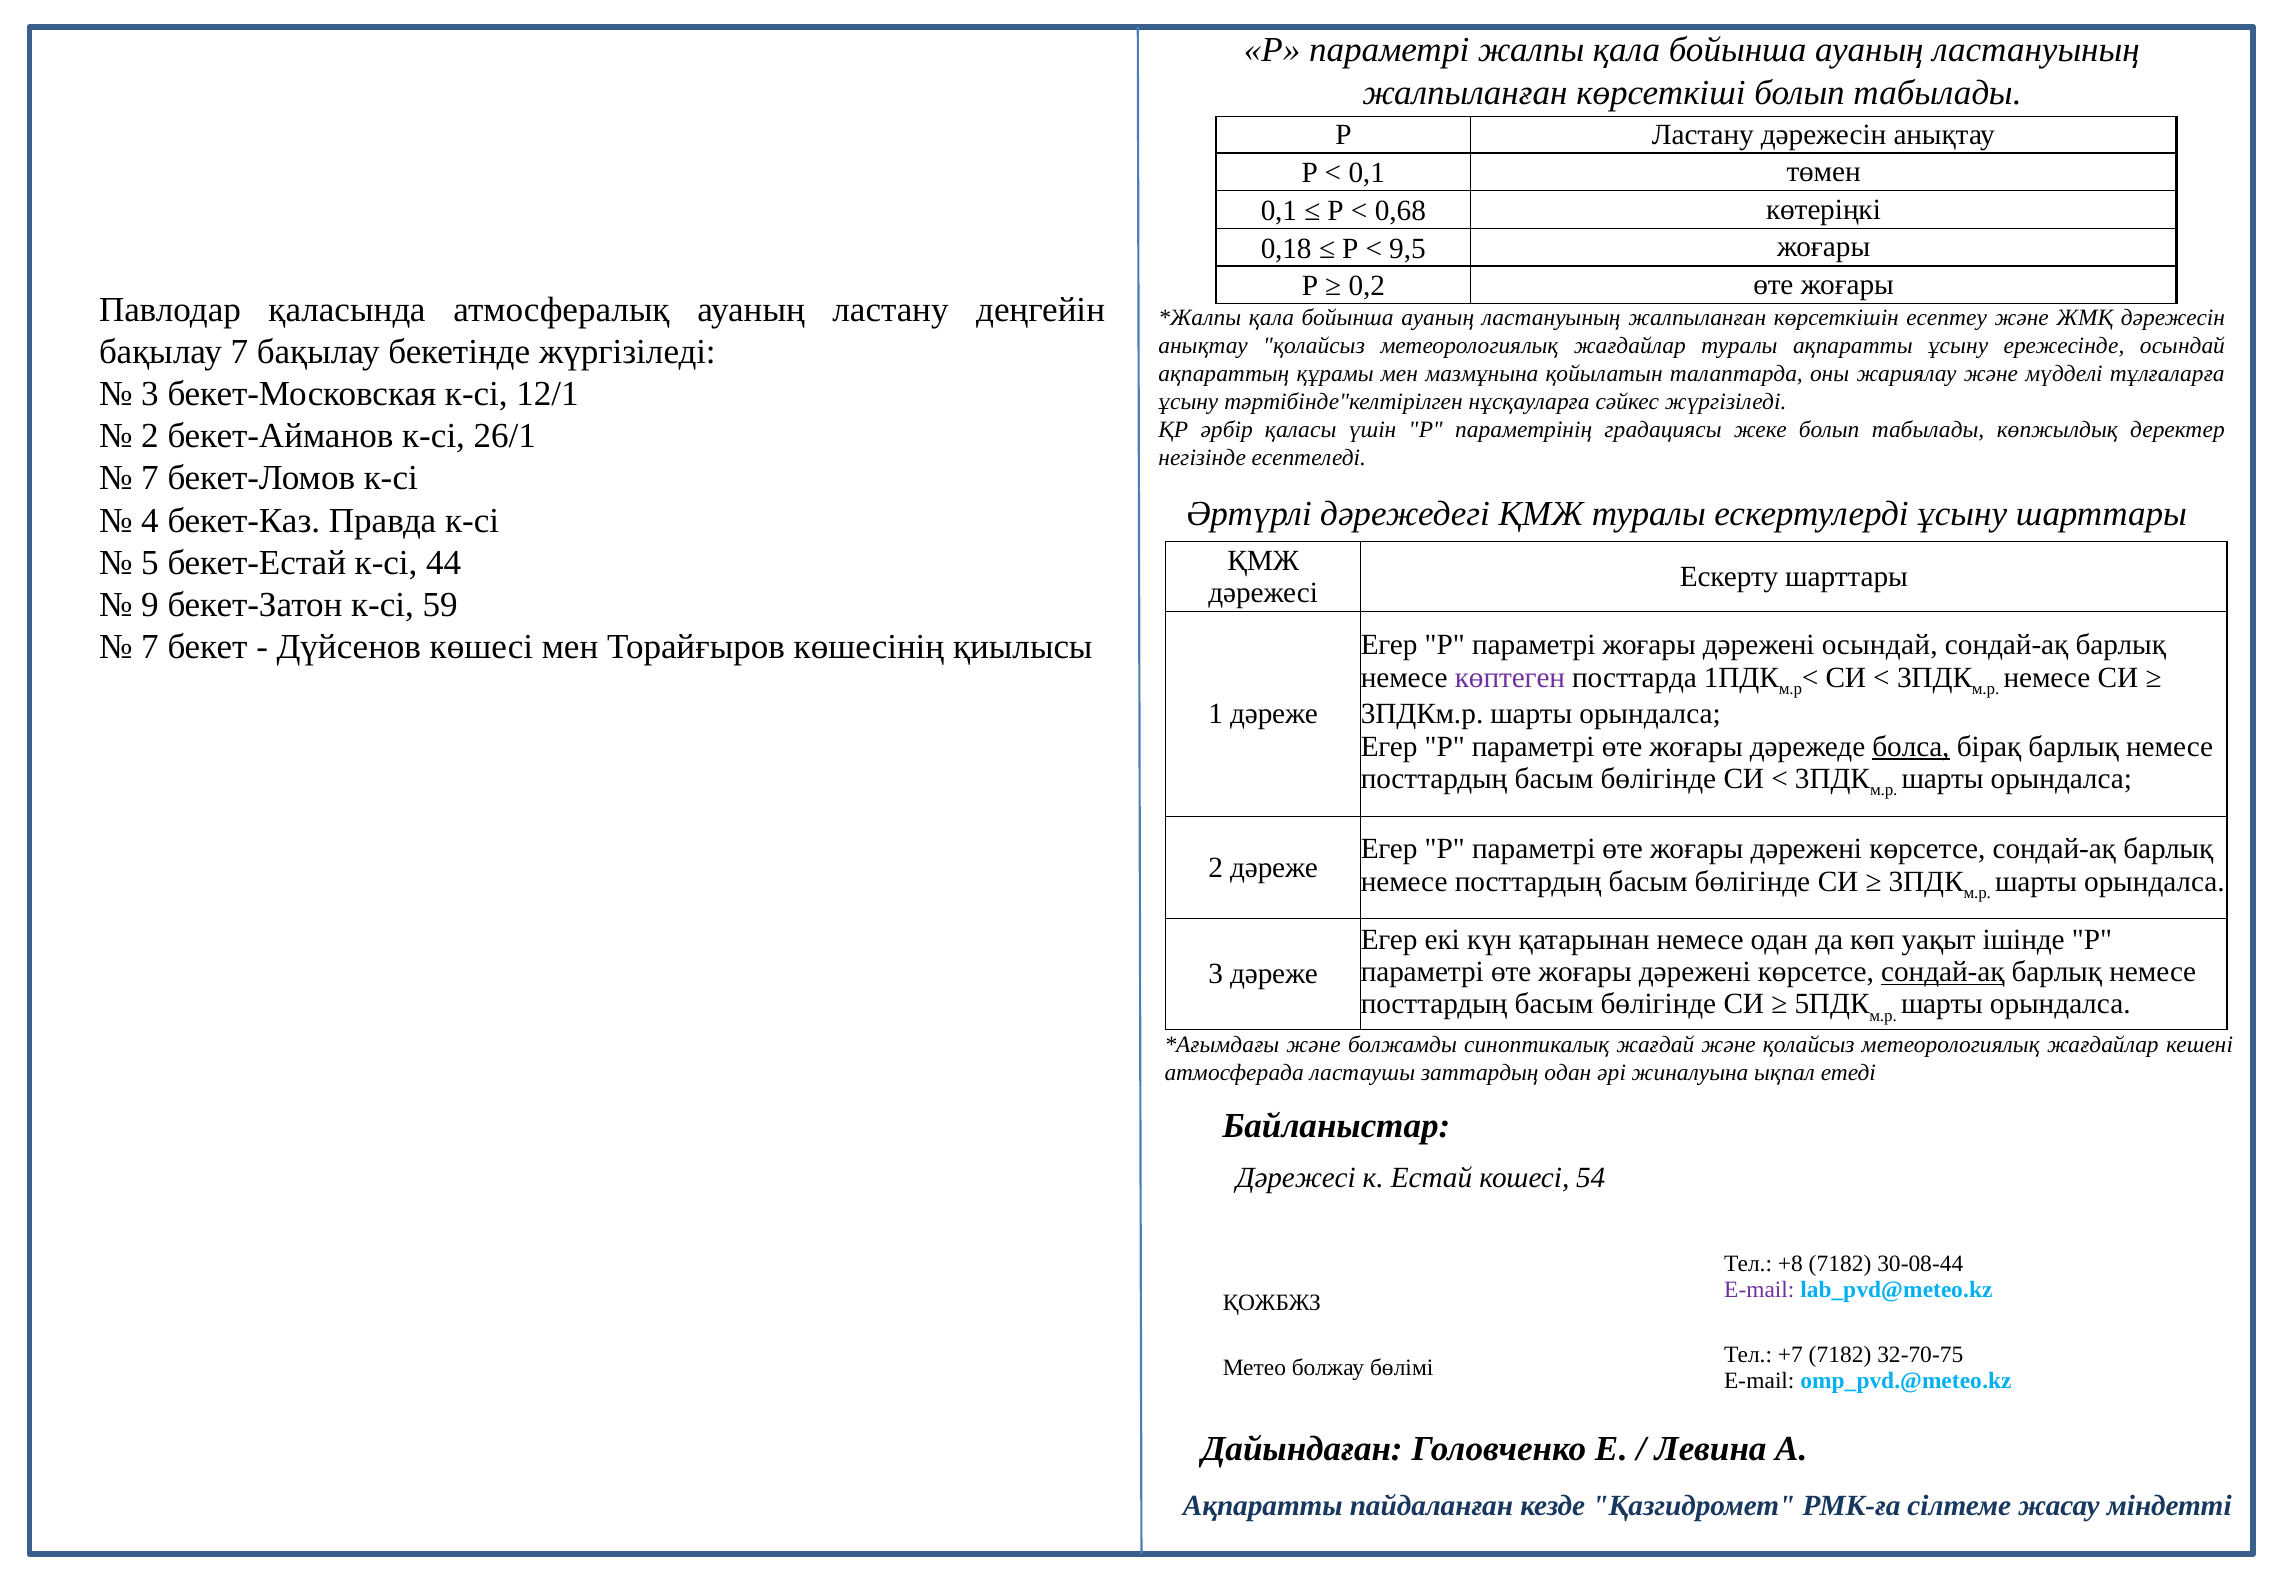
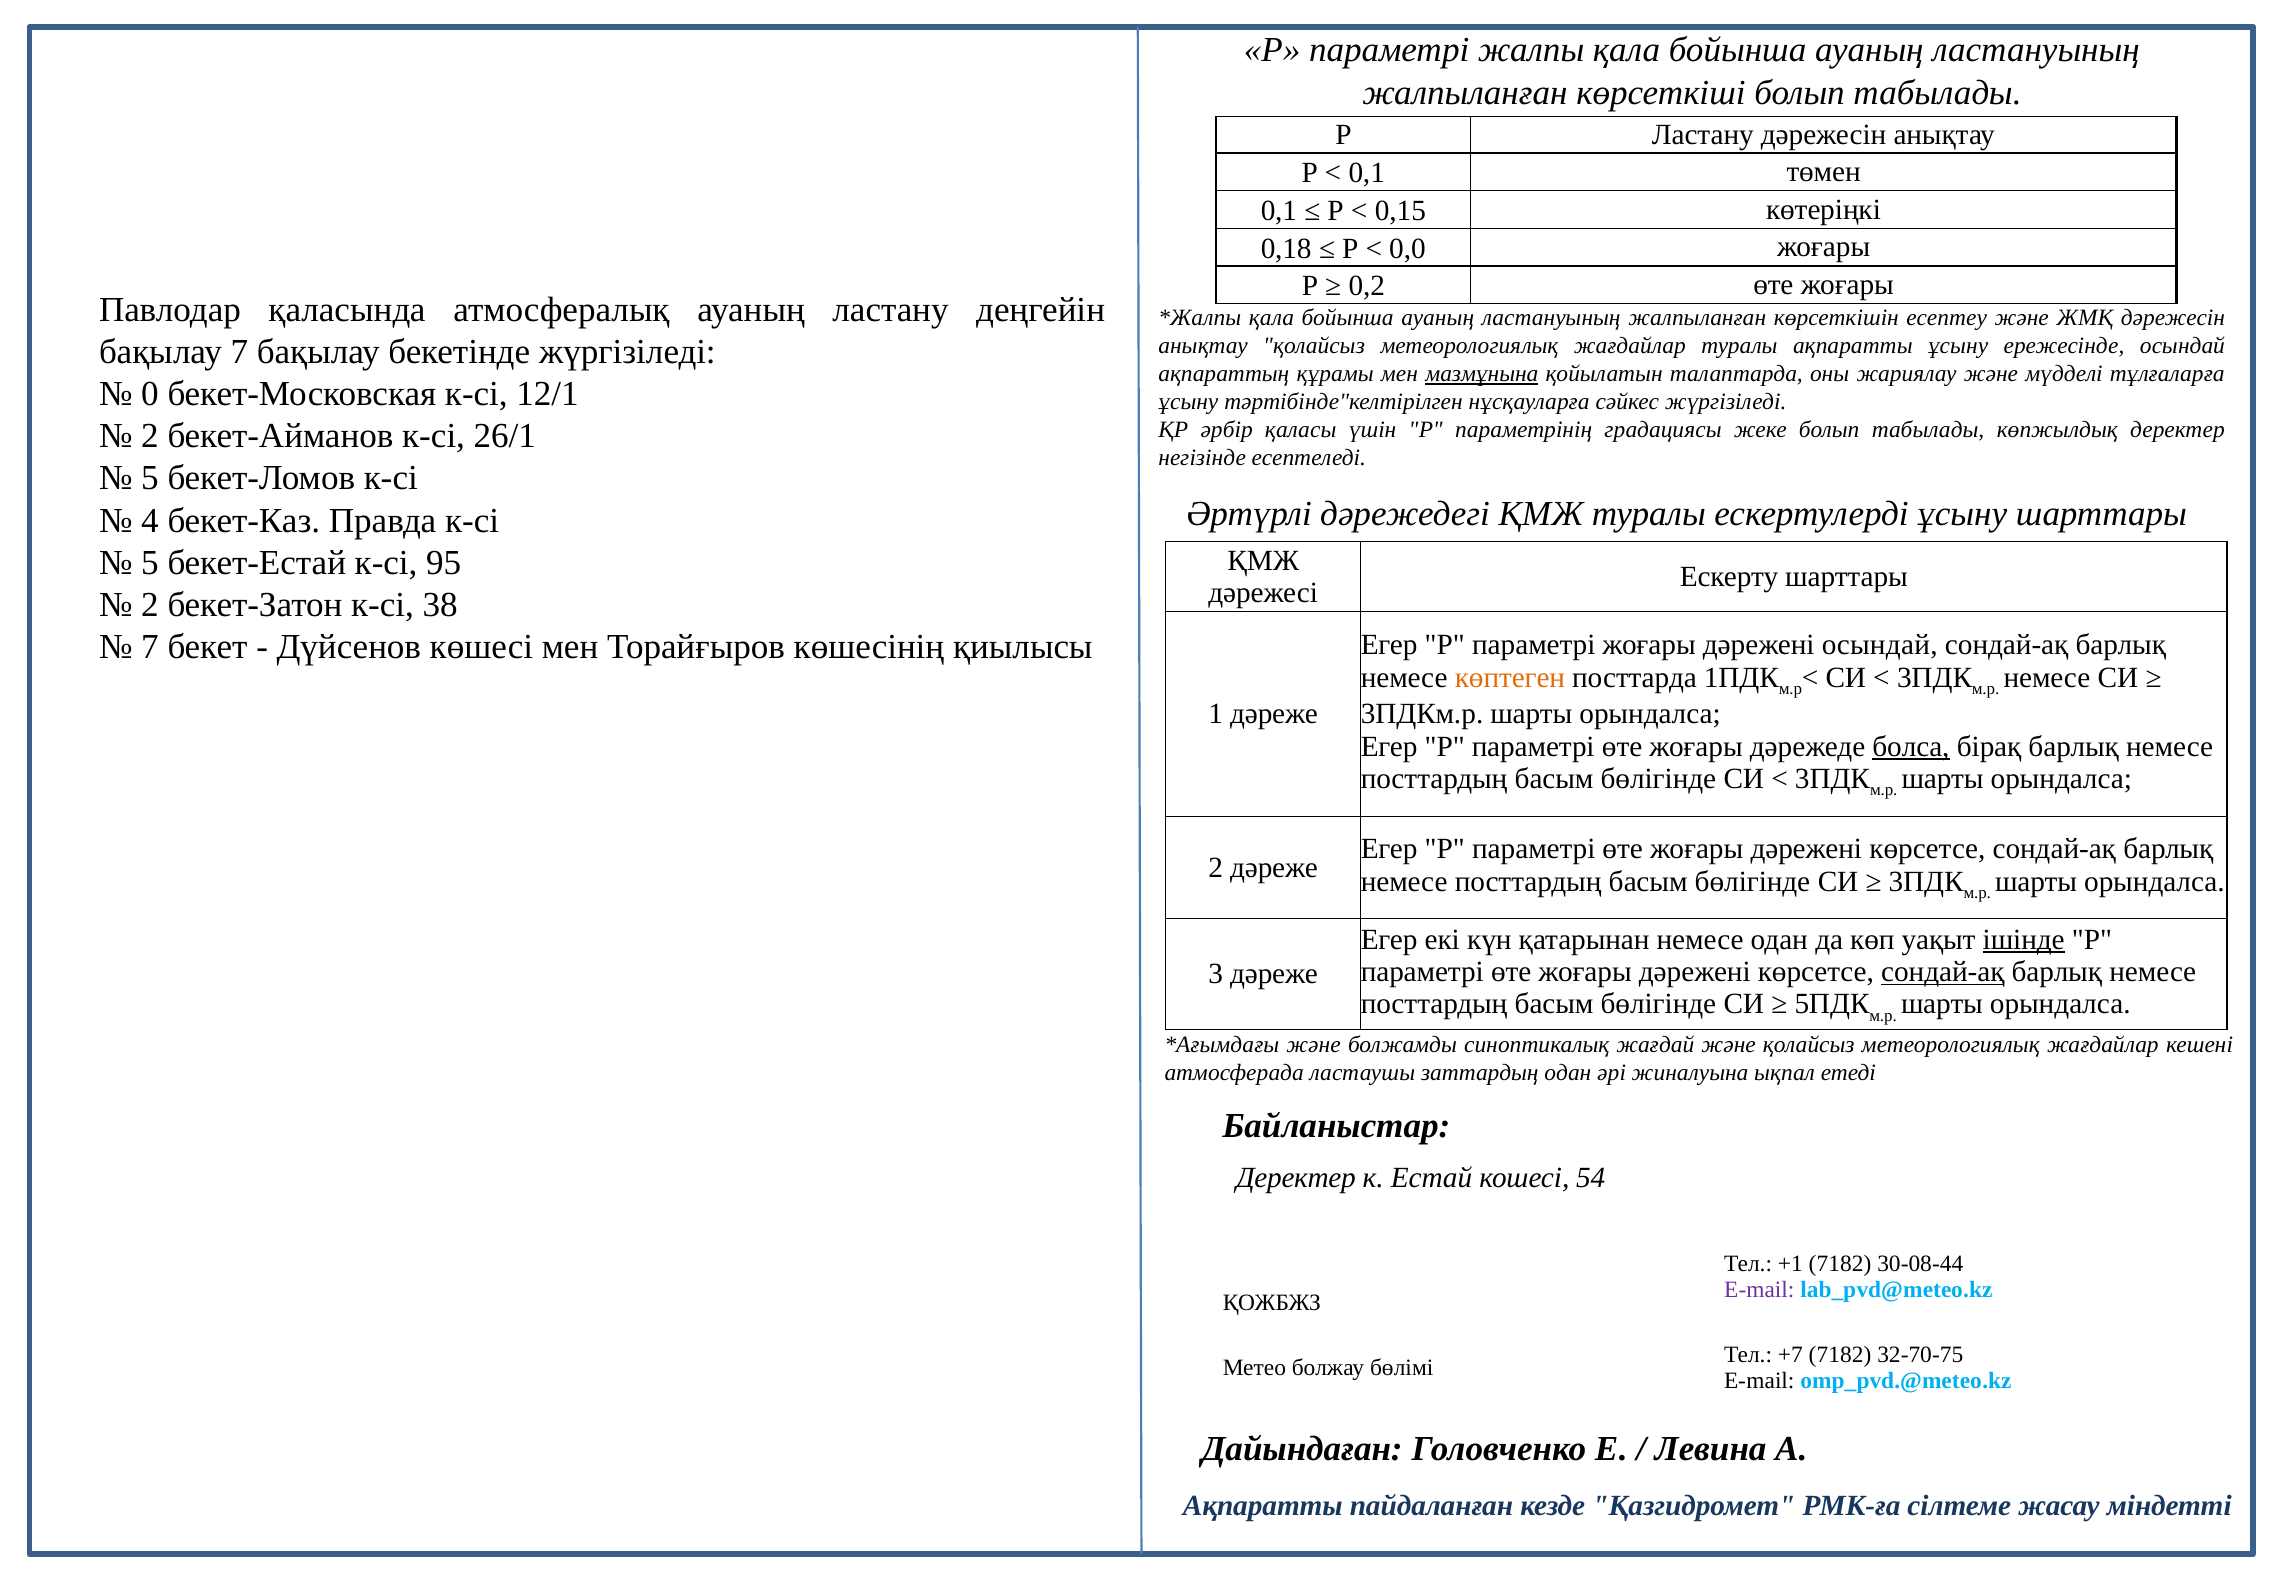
0,68: 0,68 -> 0,15
9,5: 9,5 -> 0,0
мазмұнына underline: none -> present
3 at (150, 394): 3 -> 0
7 at (150, 478): 7 -> 5
44: 44 -> 95
9 at (150, 605): 9 -> 2
59: 59 -> 38
көптеген colour: purple -> orange
ішінде underline: none -> present
Дәрежесі at (1296, 1178): Дәрежесі -> Деректер
+8: +8 -> +1
